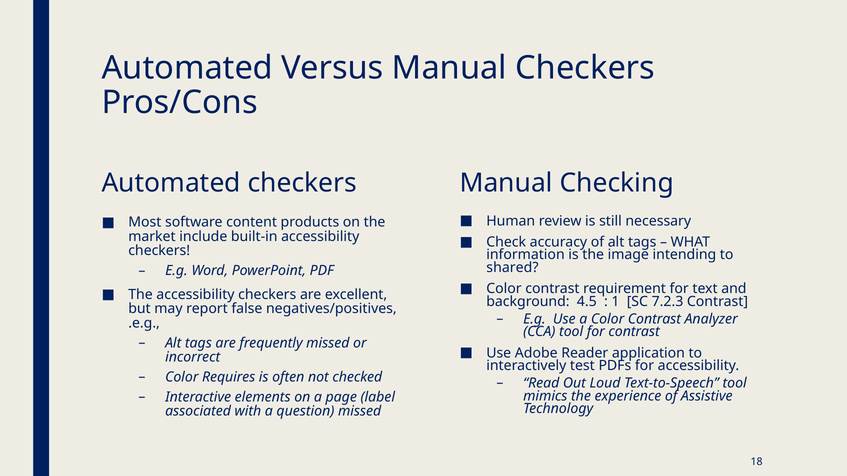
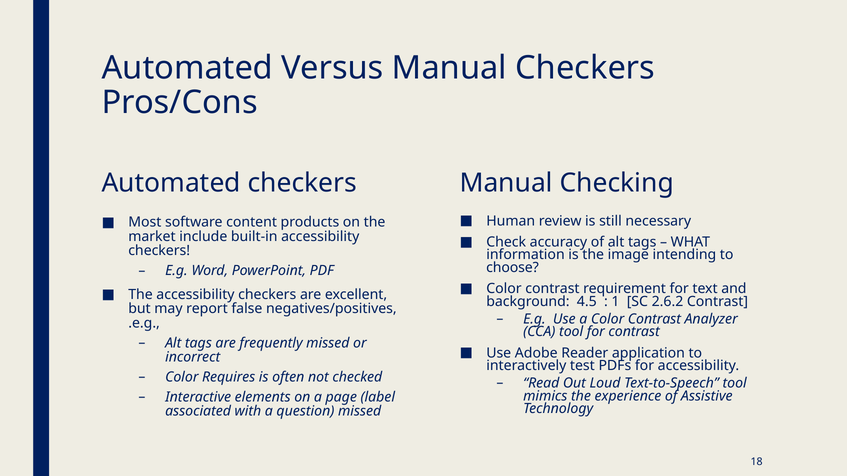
shared: shared -> choose
7.2.3: 7.2.3 -> 2.6.2
